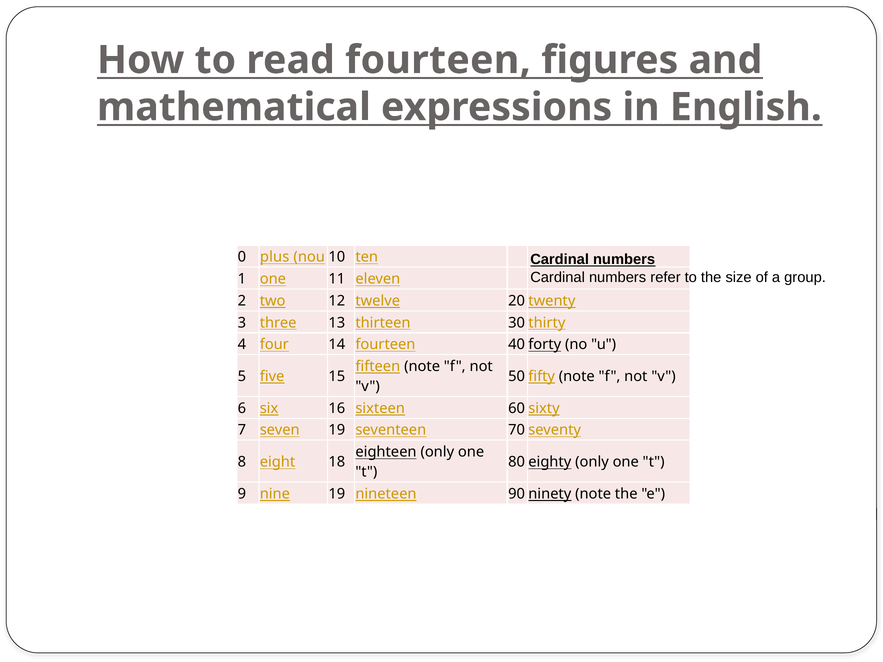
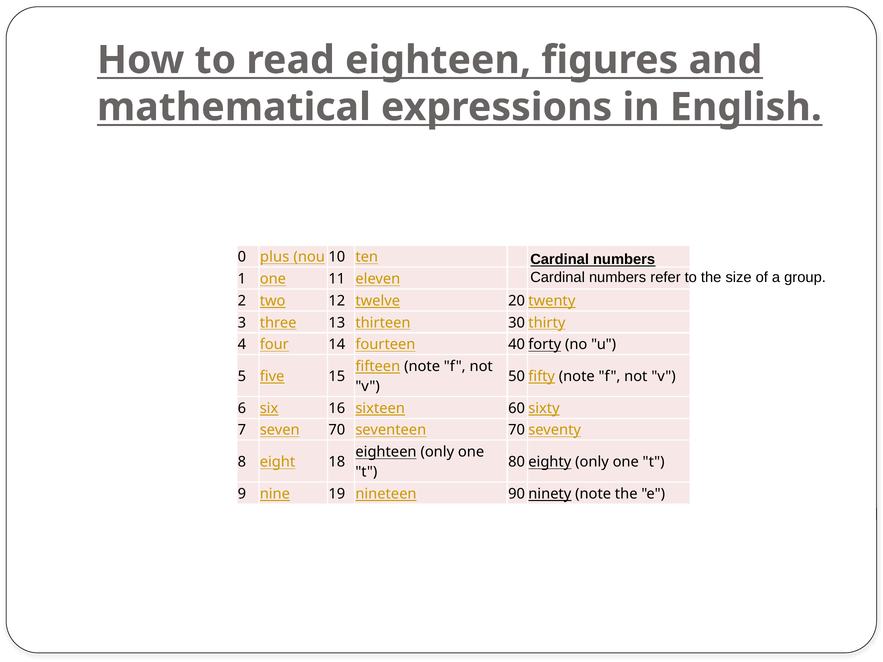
read fourteen: fourteen -> eighteen
seven 19: 19 -> 70
